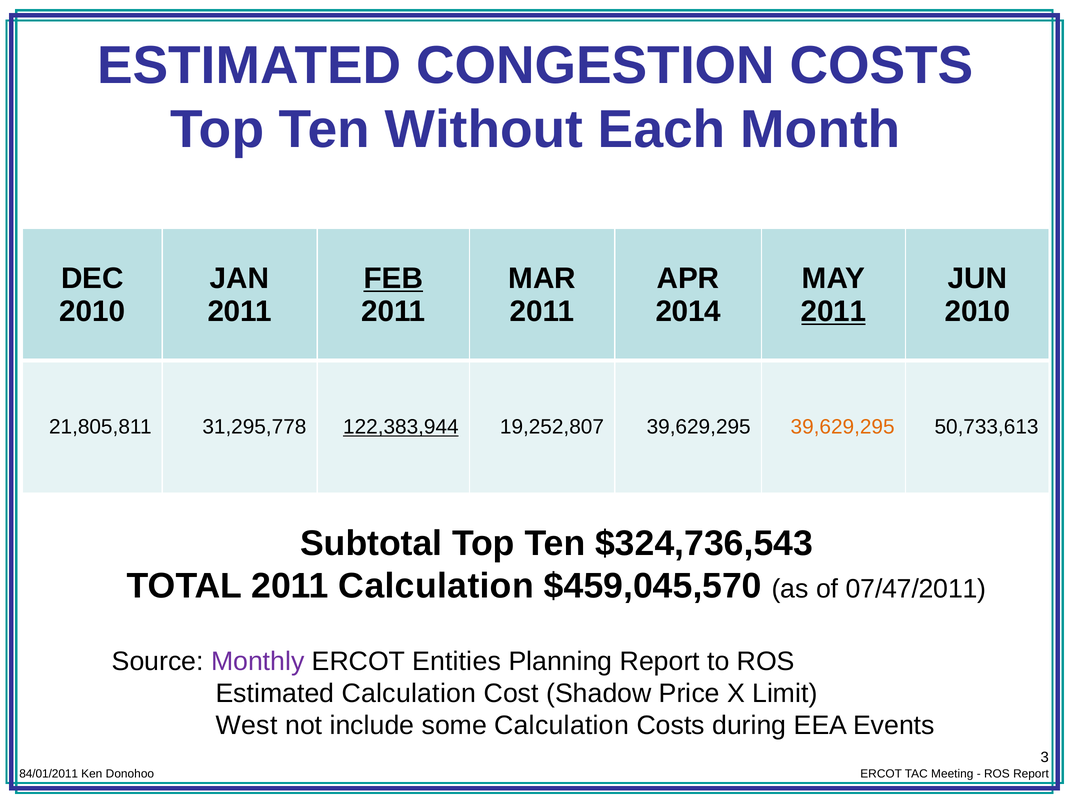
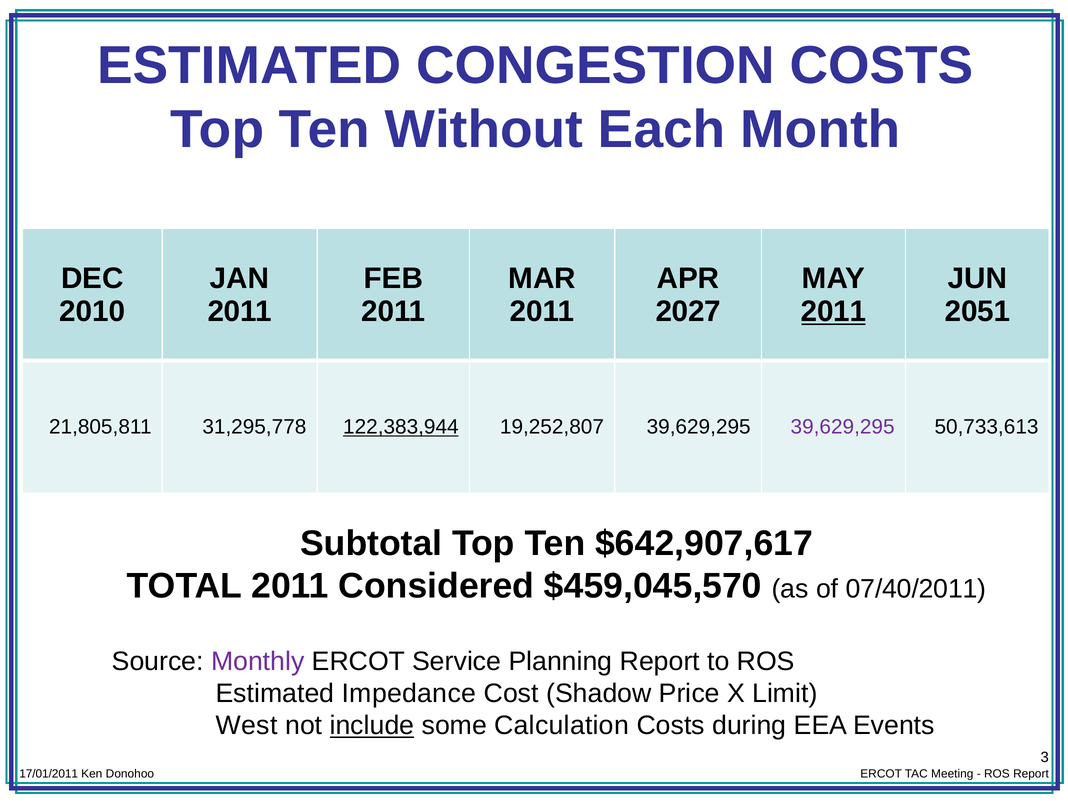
FEB underline: present -> none
2014: 2014 -> 2027
2010 at (977, 311): 2010 -> 2051
39,629,295 at (843, 427) colour: orange -> purple
$324,736,543: $324,736,543 -> $642,907,617
2011 Calculation: Calculation -> Considered
07/47/2011: 07/47/2011 -> 07/40/2011
Entities: Entities -> Service
Estimated Calculation: Calculation -> Impedance
include underline: none -> present
84/01/2011: 84/01/2011 -> 17/01/2011
